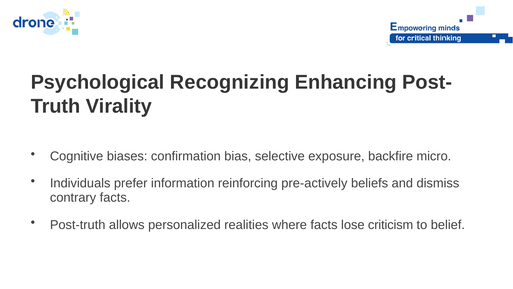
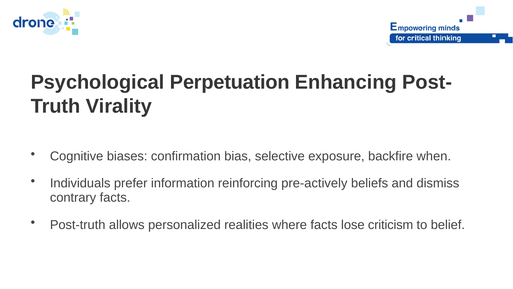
Recognizing: Recognizing -> Perpetuation
micro: micro -> when
